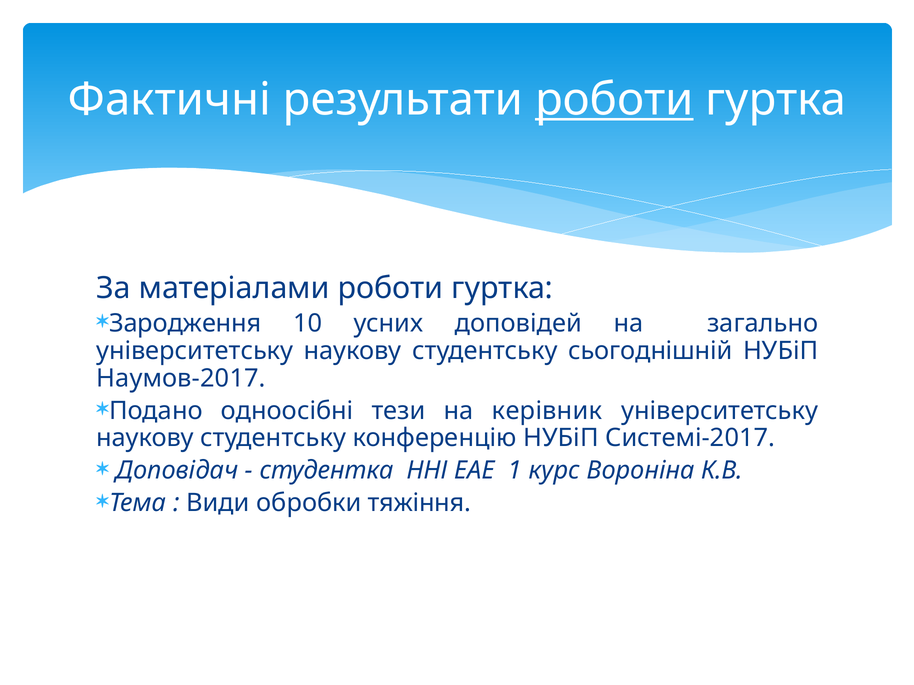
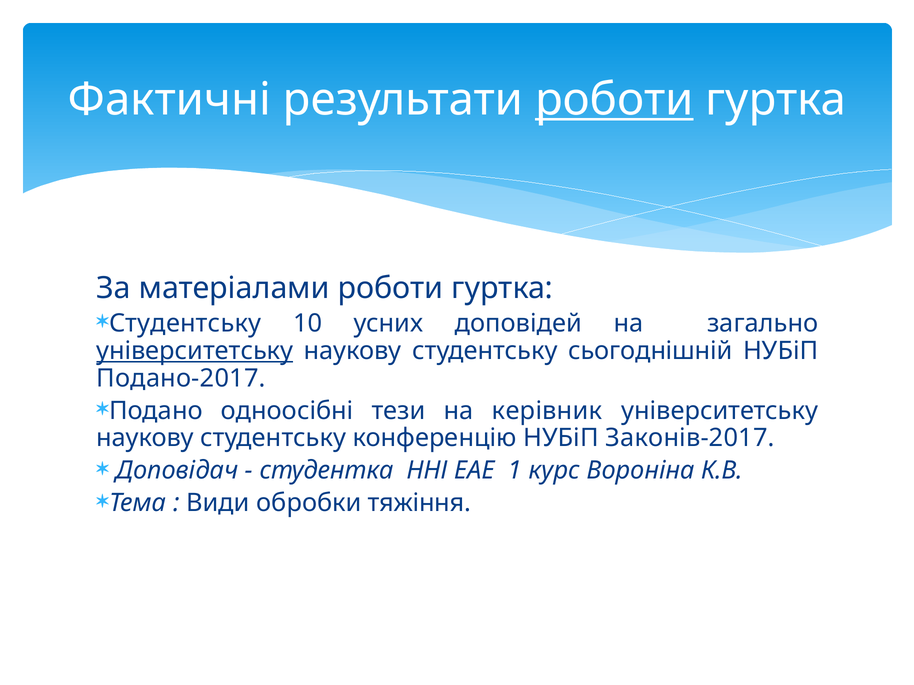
Зародження at (185, 323): Зародження -> Студентську
університетську at (195, 351) underline: none -> present
Наумов-2017: Наумов-2017 -> Подано-2017
Системі-2017: Системі-2017 -> Законів-2017
